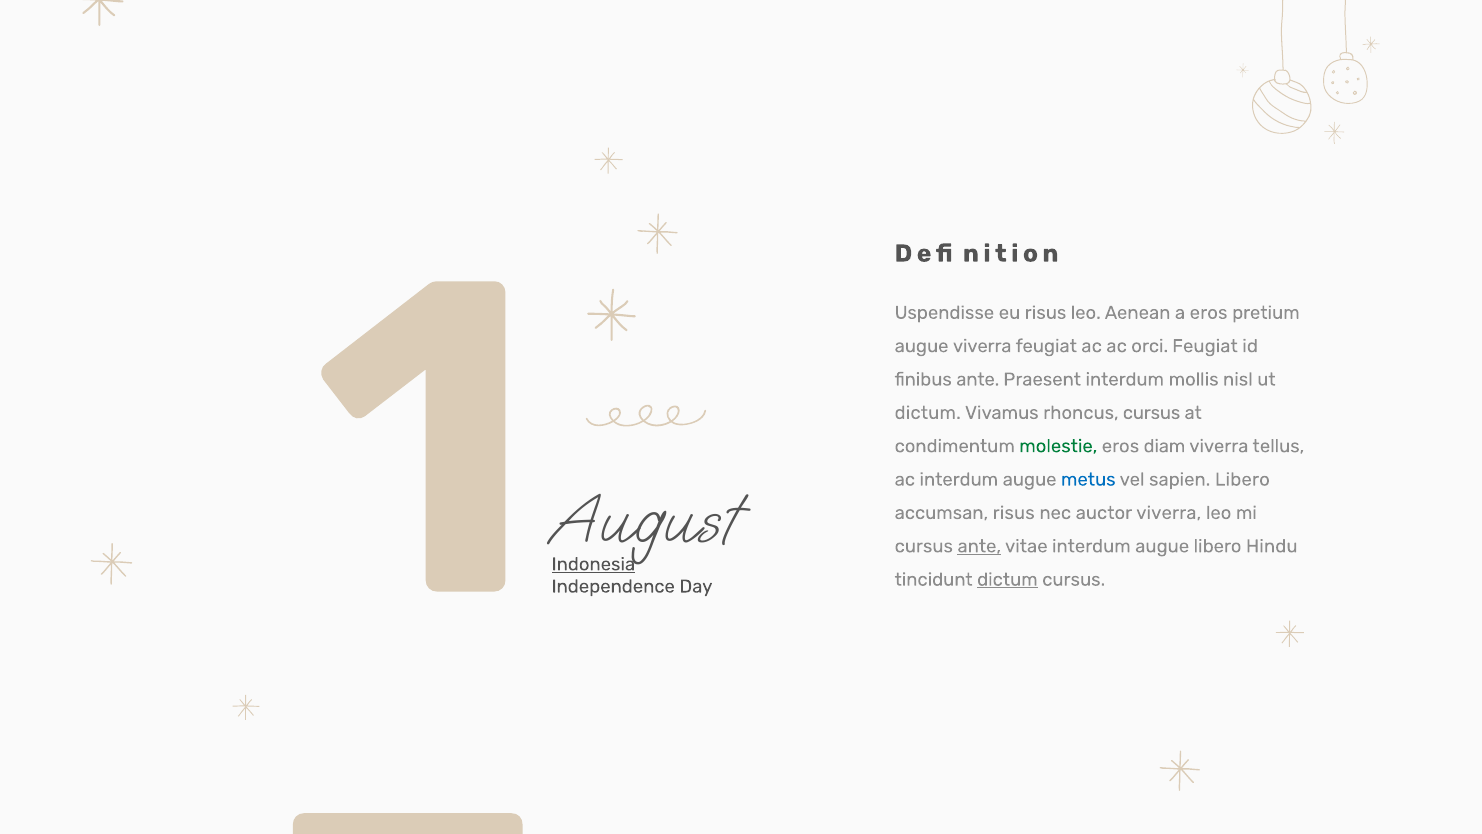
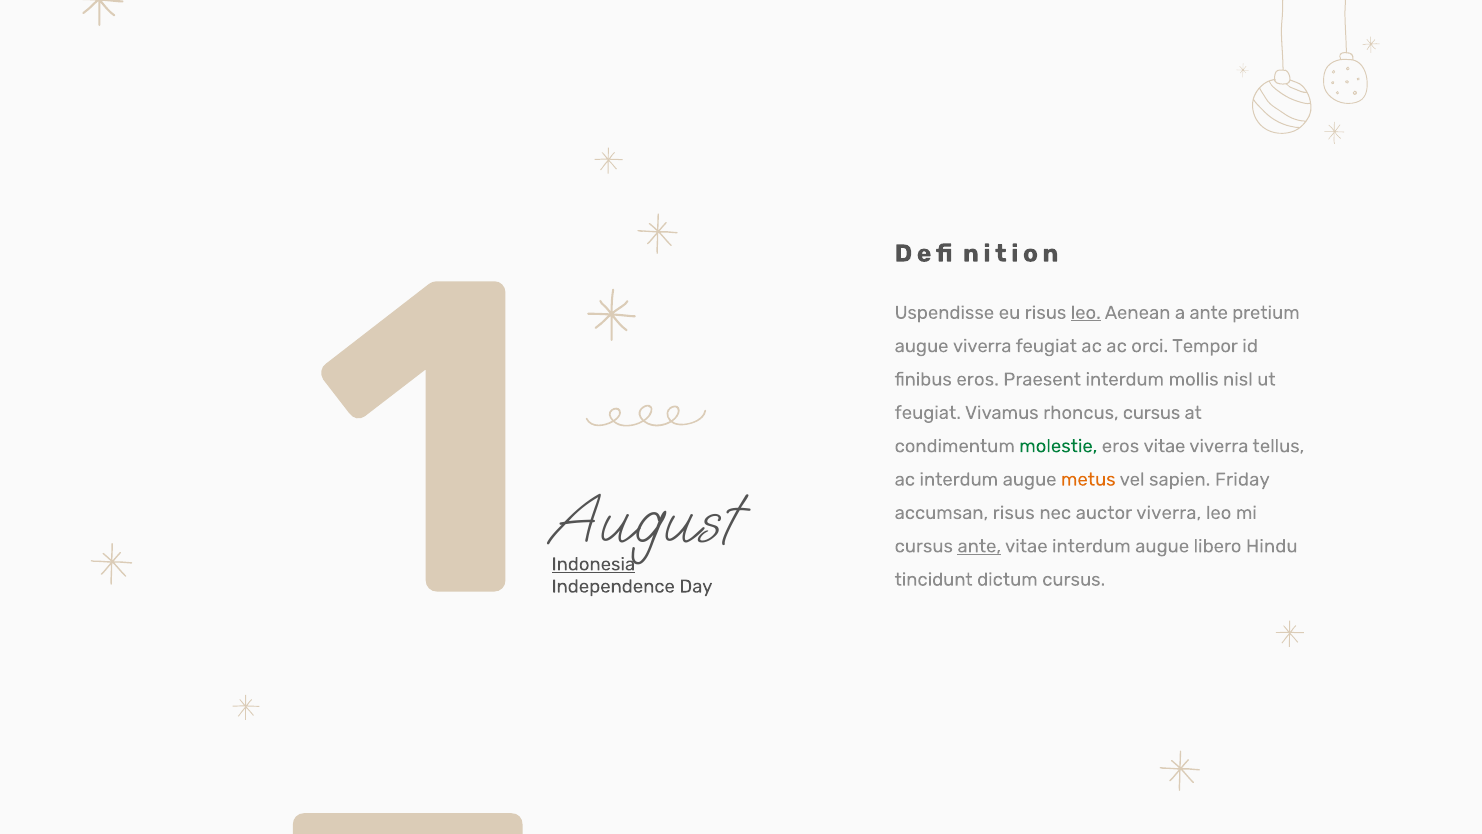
leo at (1086, 313) underline: none -> present
a eros: eros -> ante
orci Feugiat: Feugiat -> Tempor
finibus ante: ante -> eros
dictum at (928, 413): dictum -> feugiat
eros diam: diam -> vitae
metus colour: blue -> orange
sapien Libero: Libero -> Friday
dictum at (1007, 579) underline: present -> none
